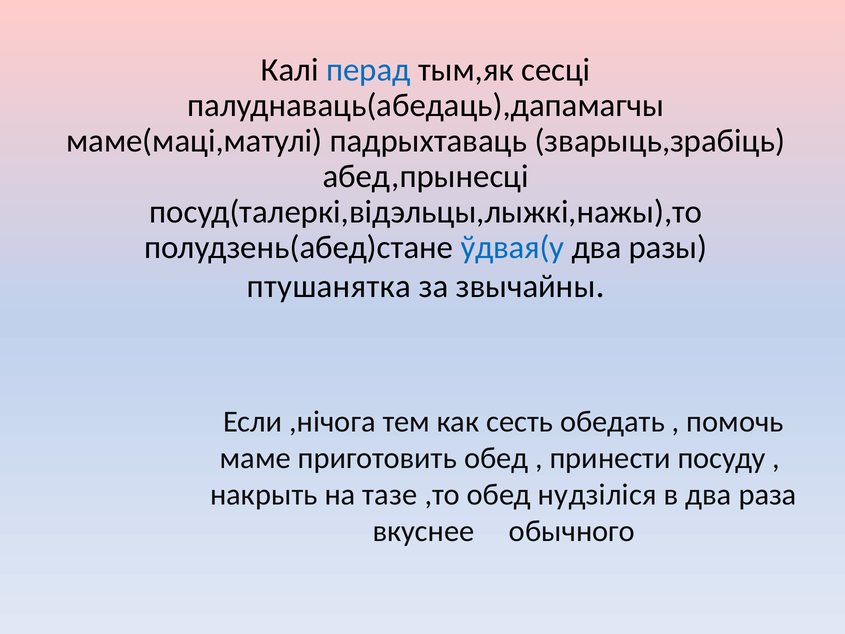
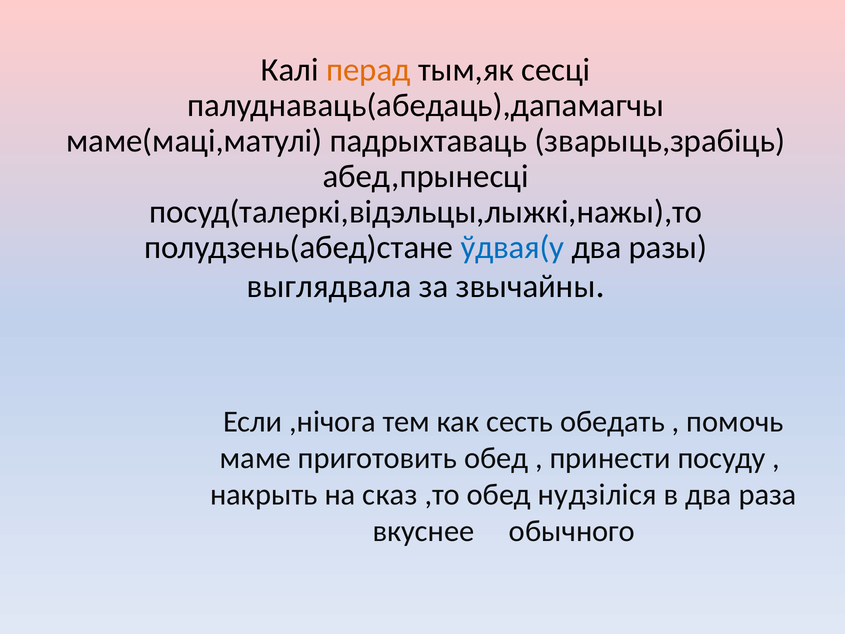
перад colour: blue -> orange
птушанятка: птушанятка -> выглядвала
тазе: тазе -> сказ
